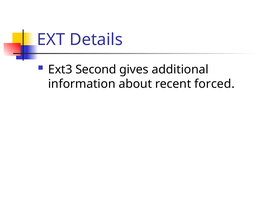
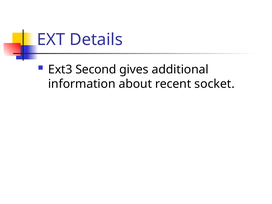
forced: forced -> socket
